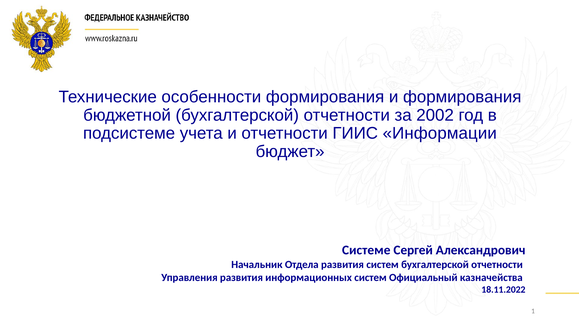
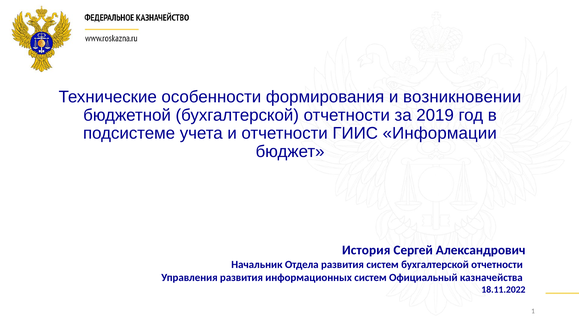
и формирования: формирования -> возникновении
2002: 2002 -> 2019
Системе: Системе -> История
